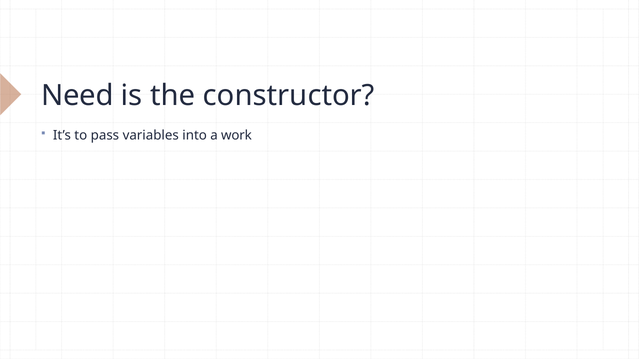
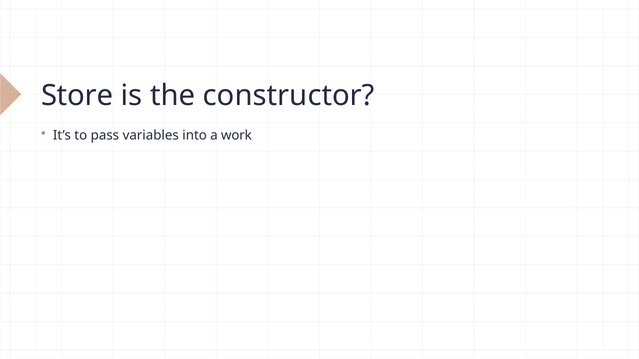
Need: Need -> Store
